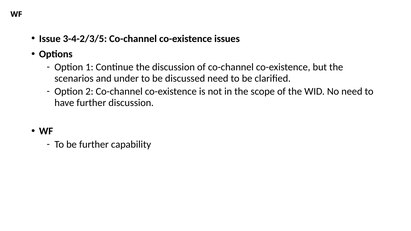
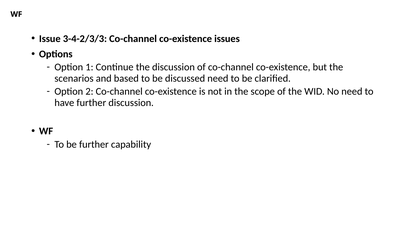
3-4-2/3/5: 3-4-2/3/5 -> 3-4-2/3/3
under: under -> based
